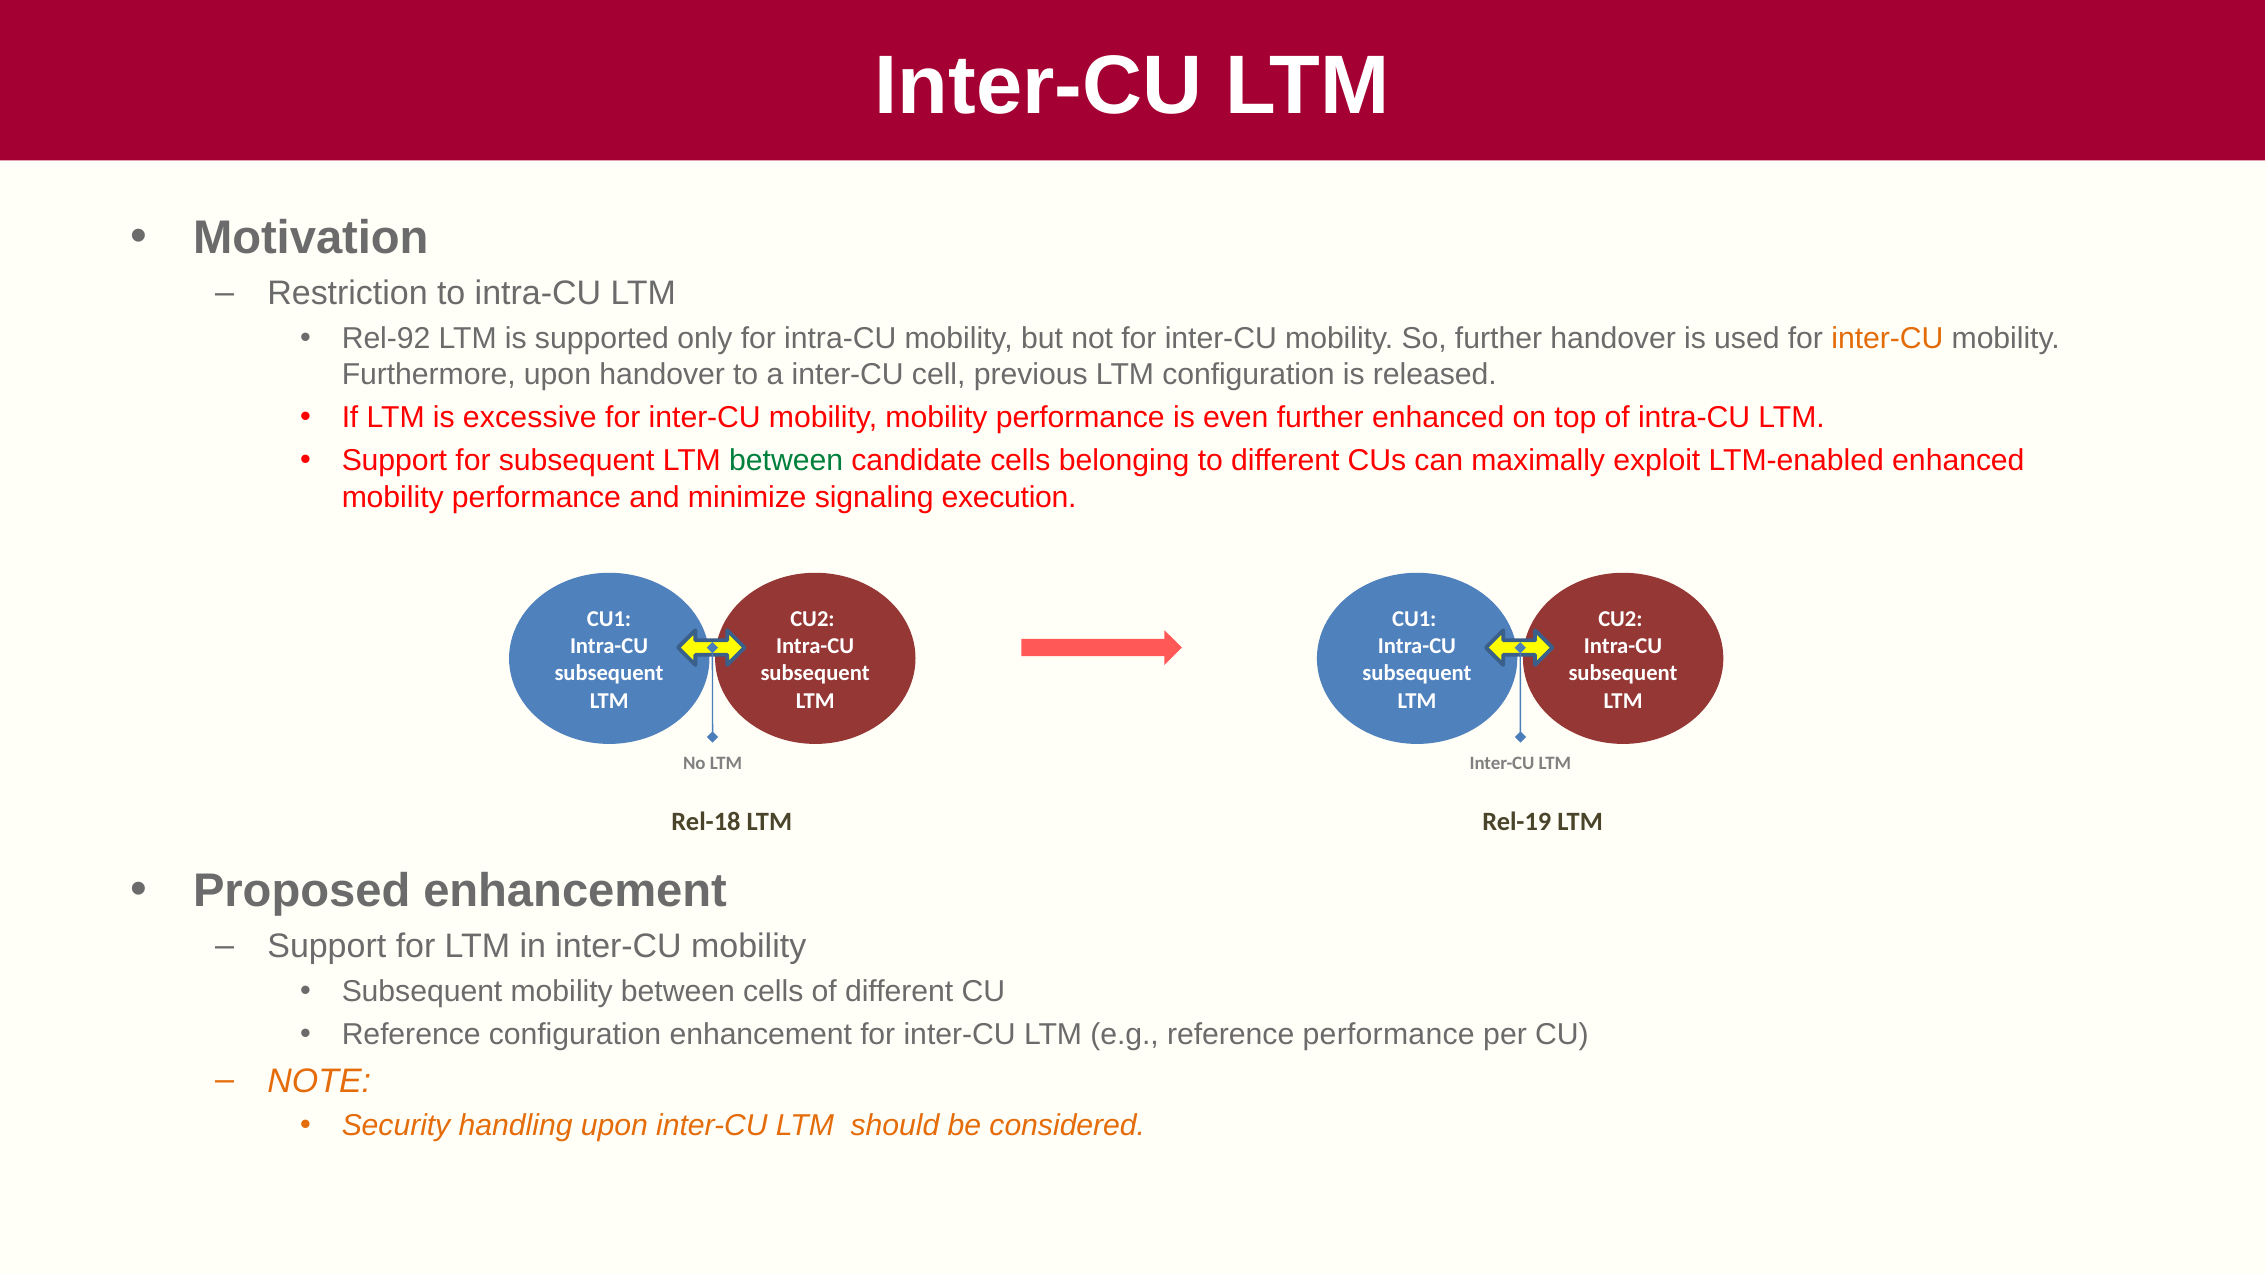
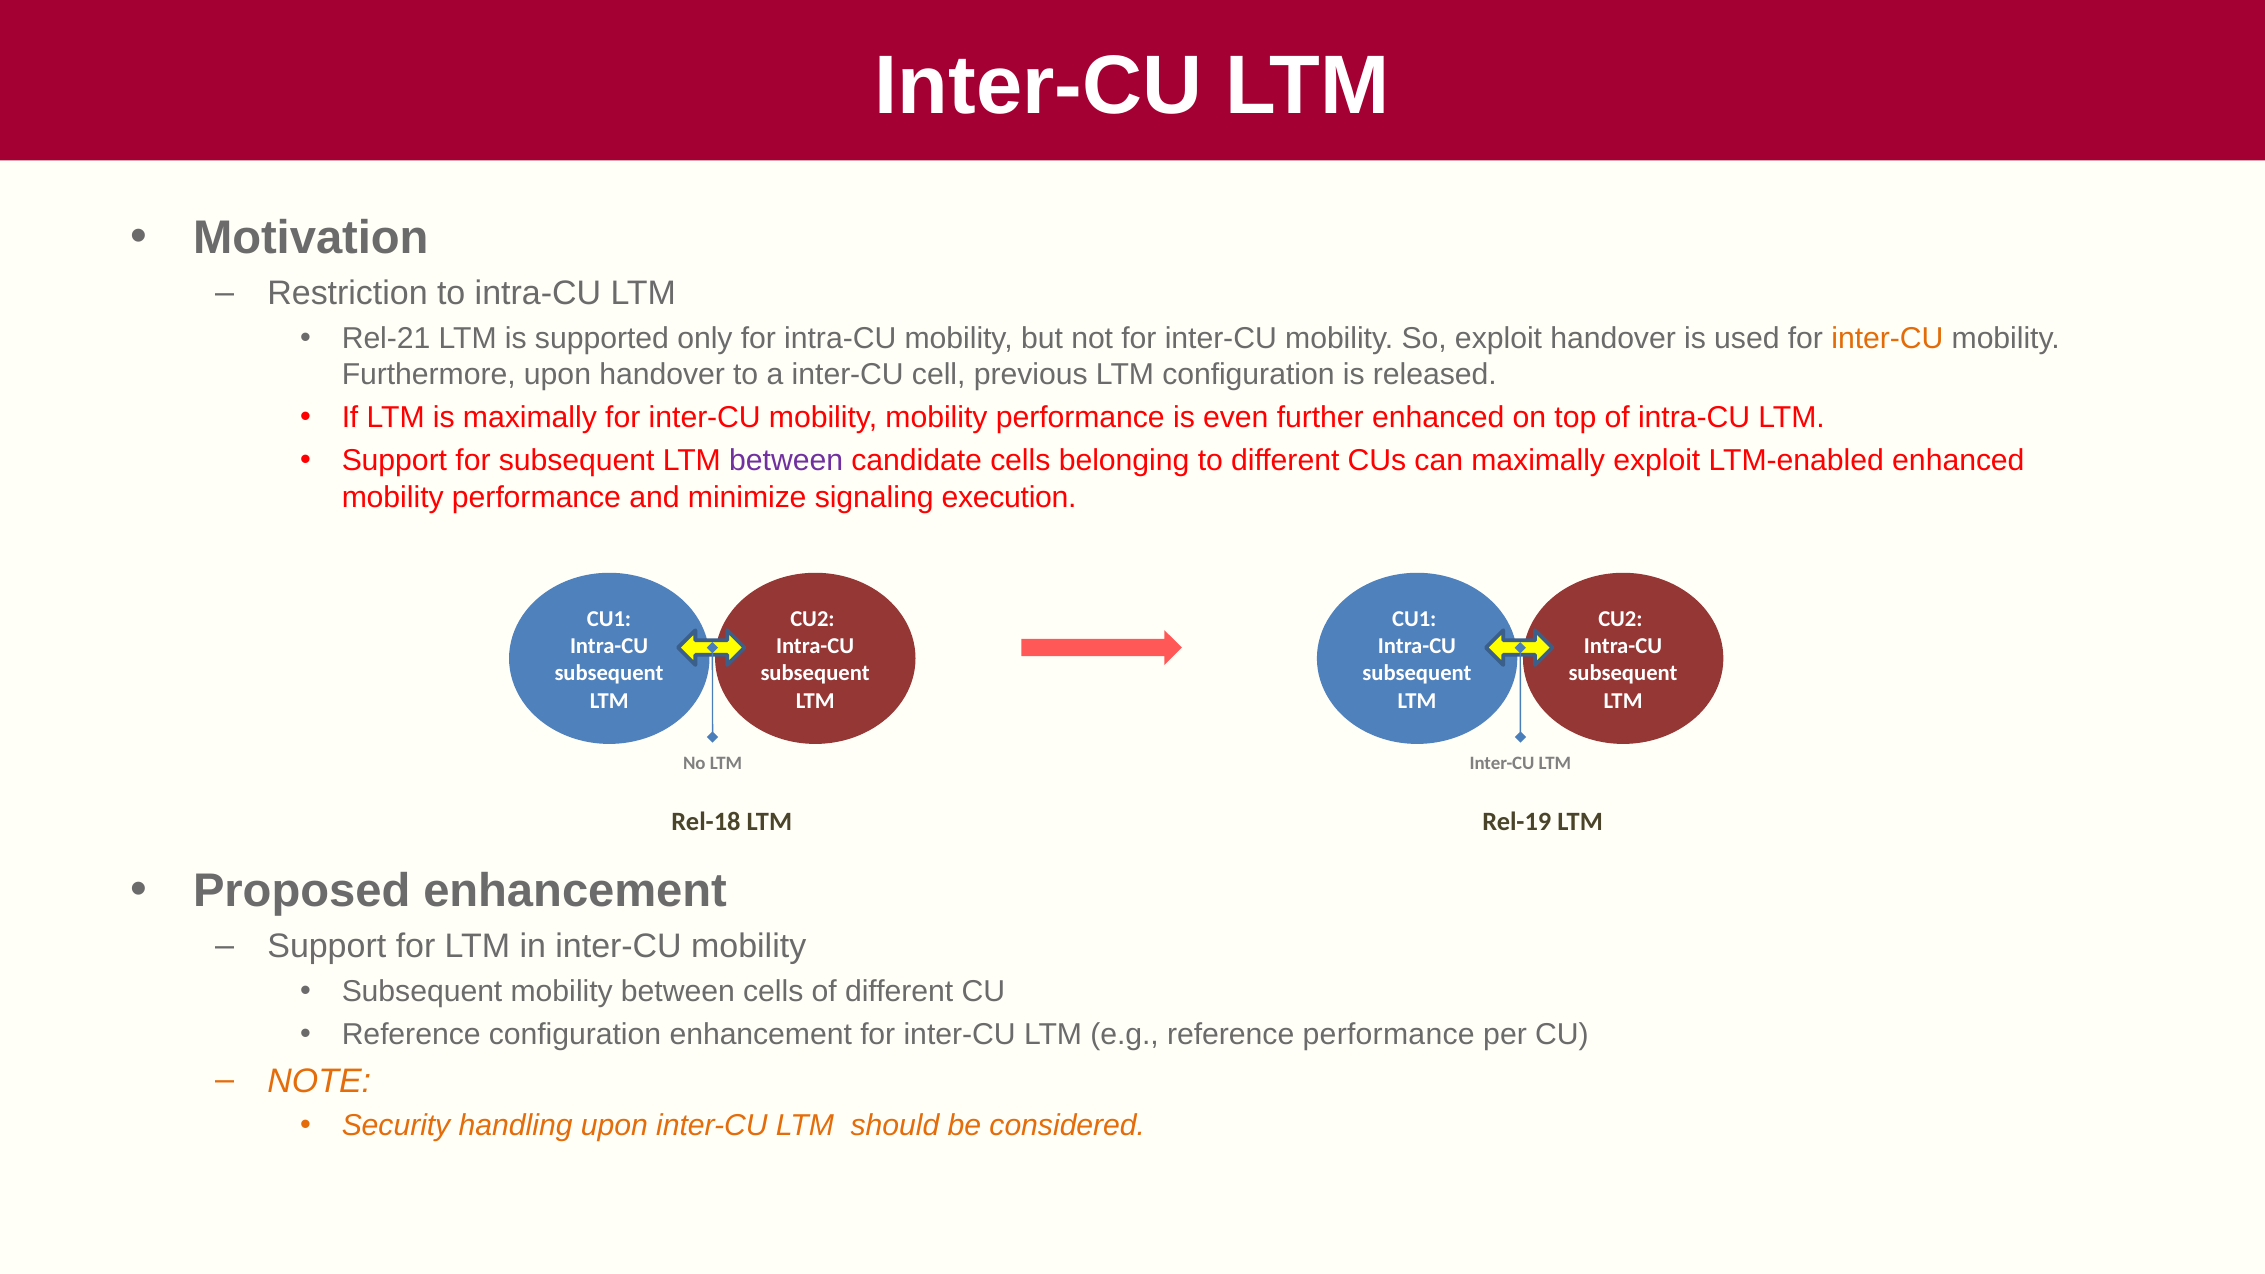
Rel-92: Rel-92 -> Rel-21
So further: further -> exploit
is excessive: excessive -> maximally
between at (786, 461) colour: green -> purple
